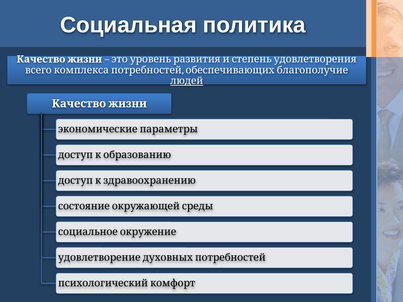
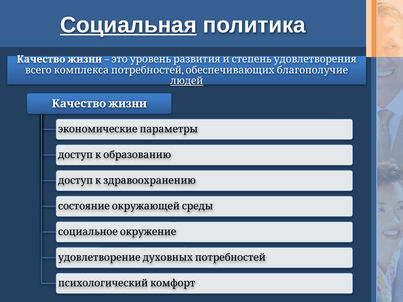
Социальная underline: none -> present
